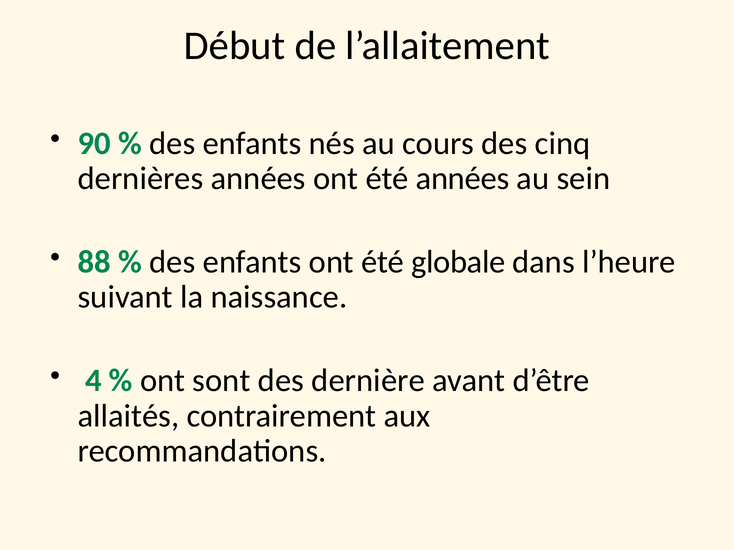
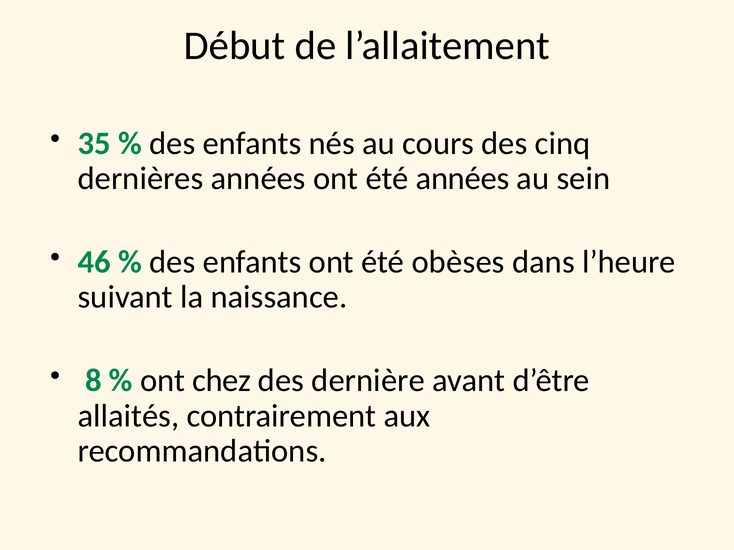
90: 90 -> 35
88: 88 -> 46
globale: globale -> obèses
4: 4 -> 8
sont: sont -> chez
